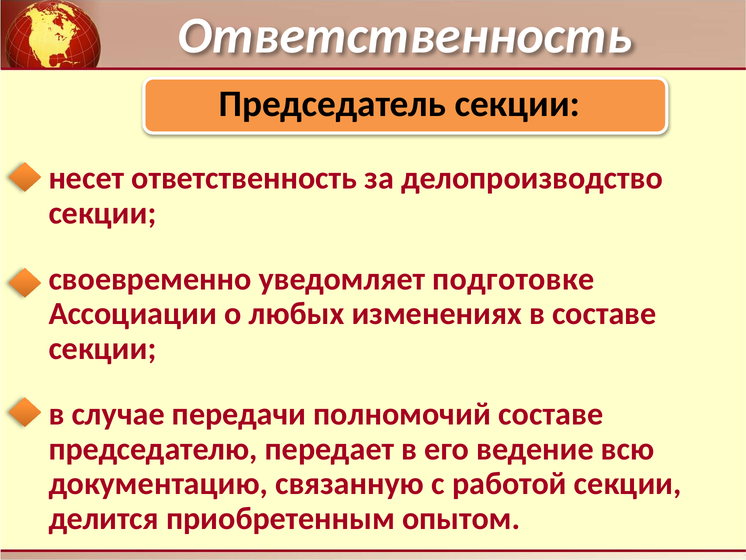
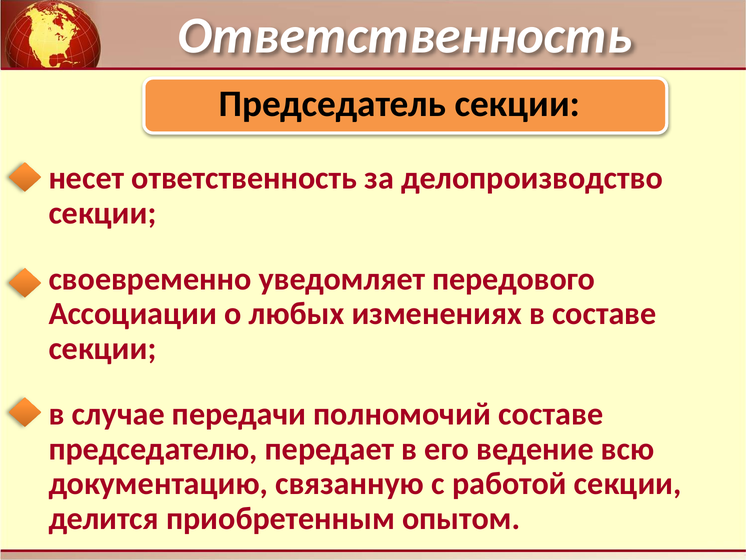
подготовке: подготовке -> передового
